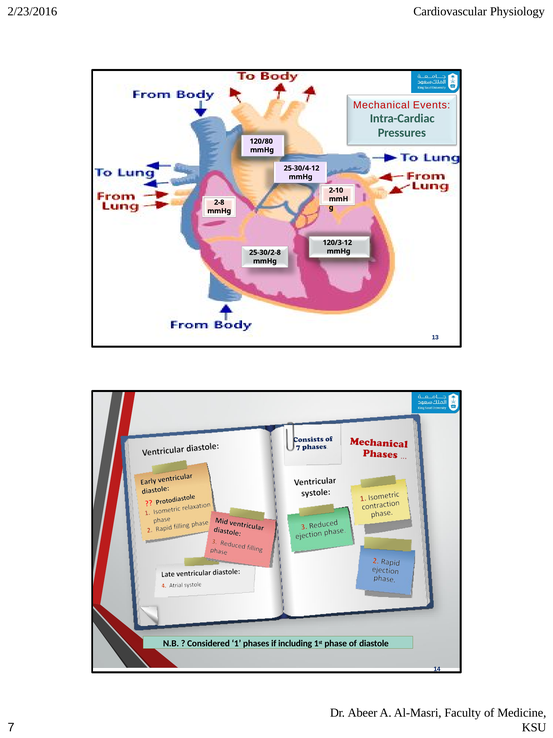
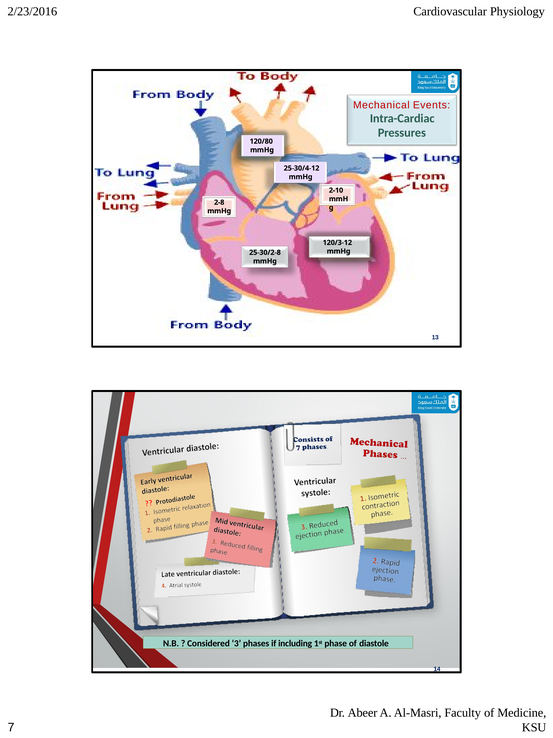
1: 1 -> 3
